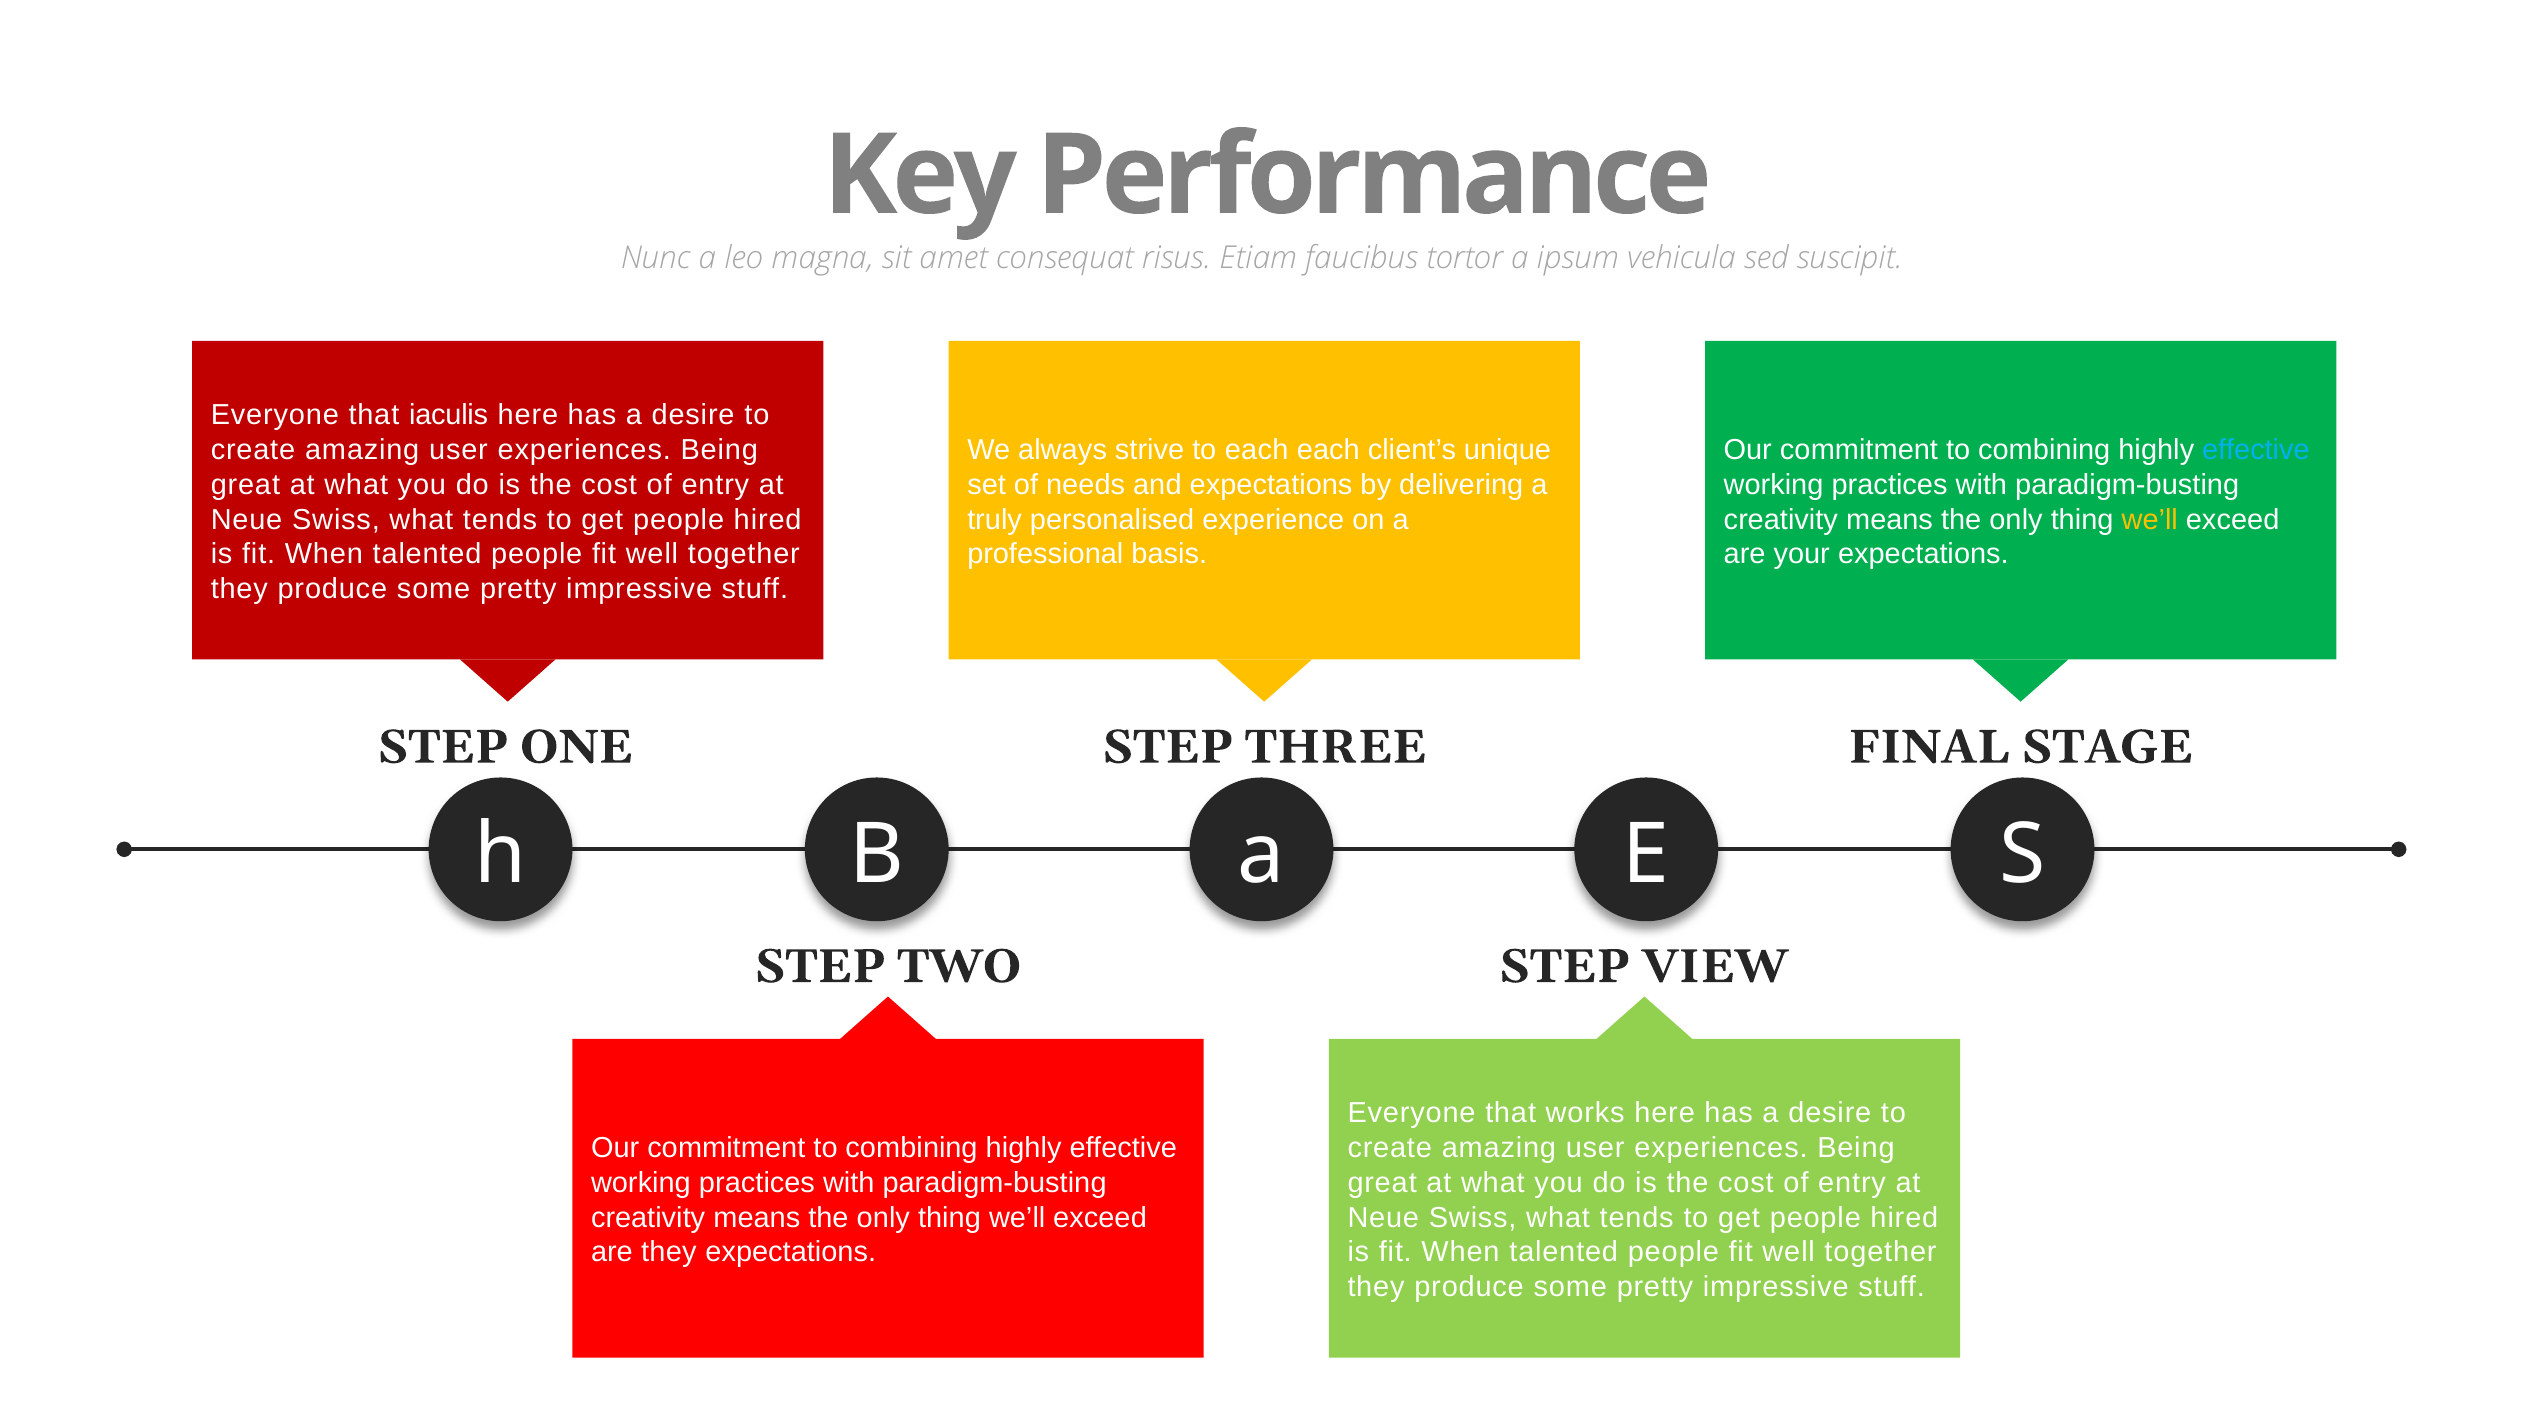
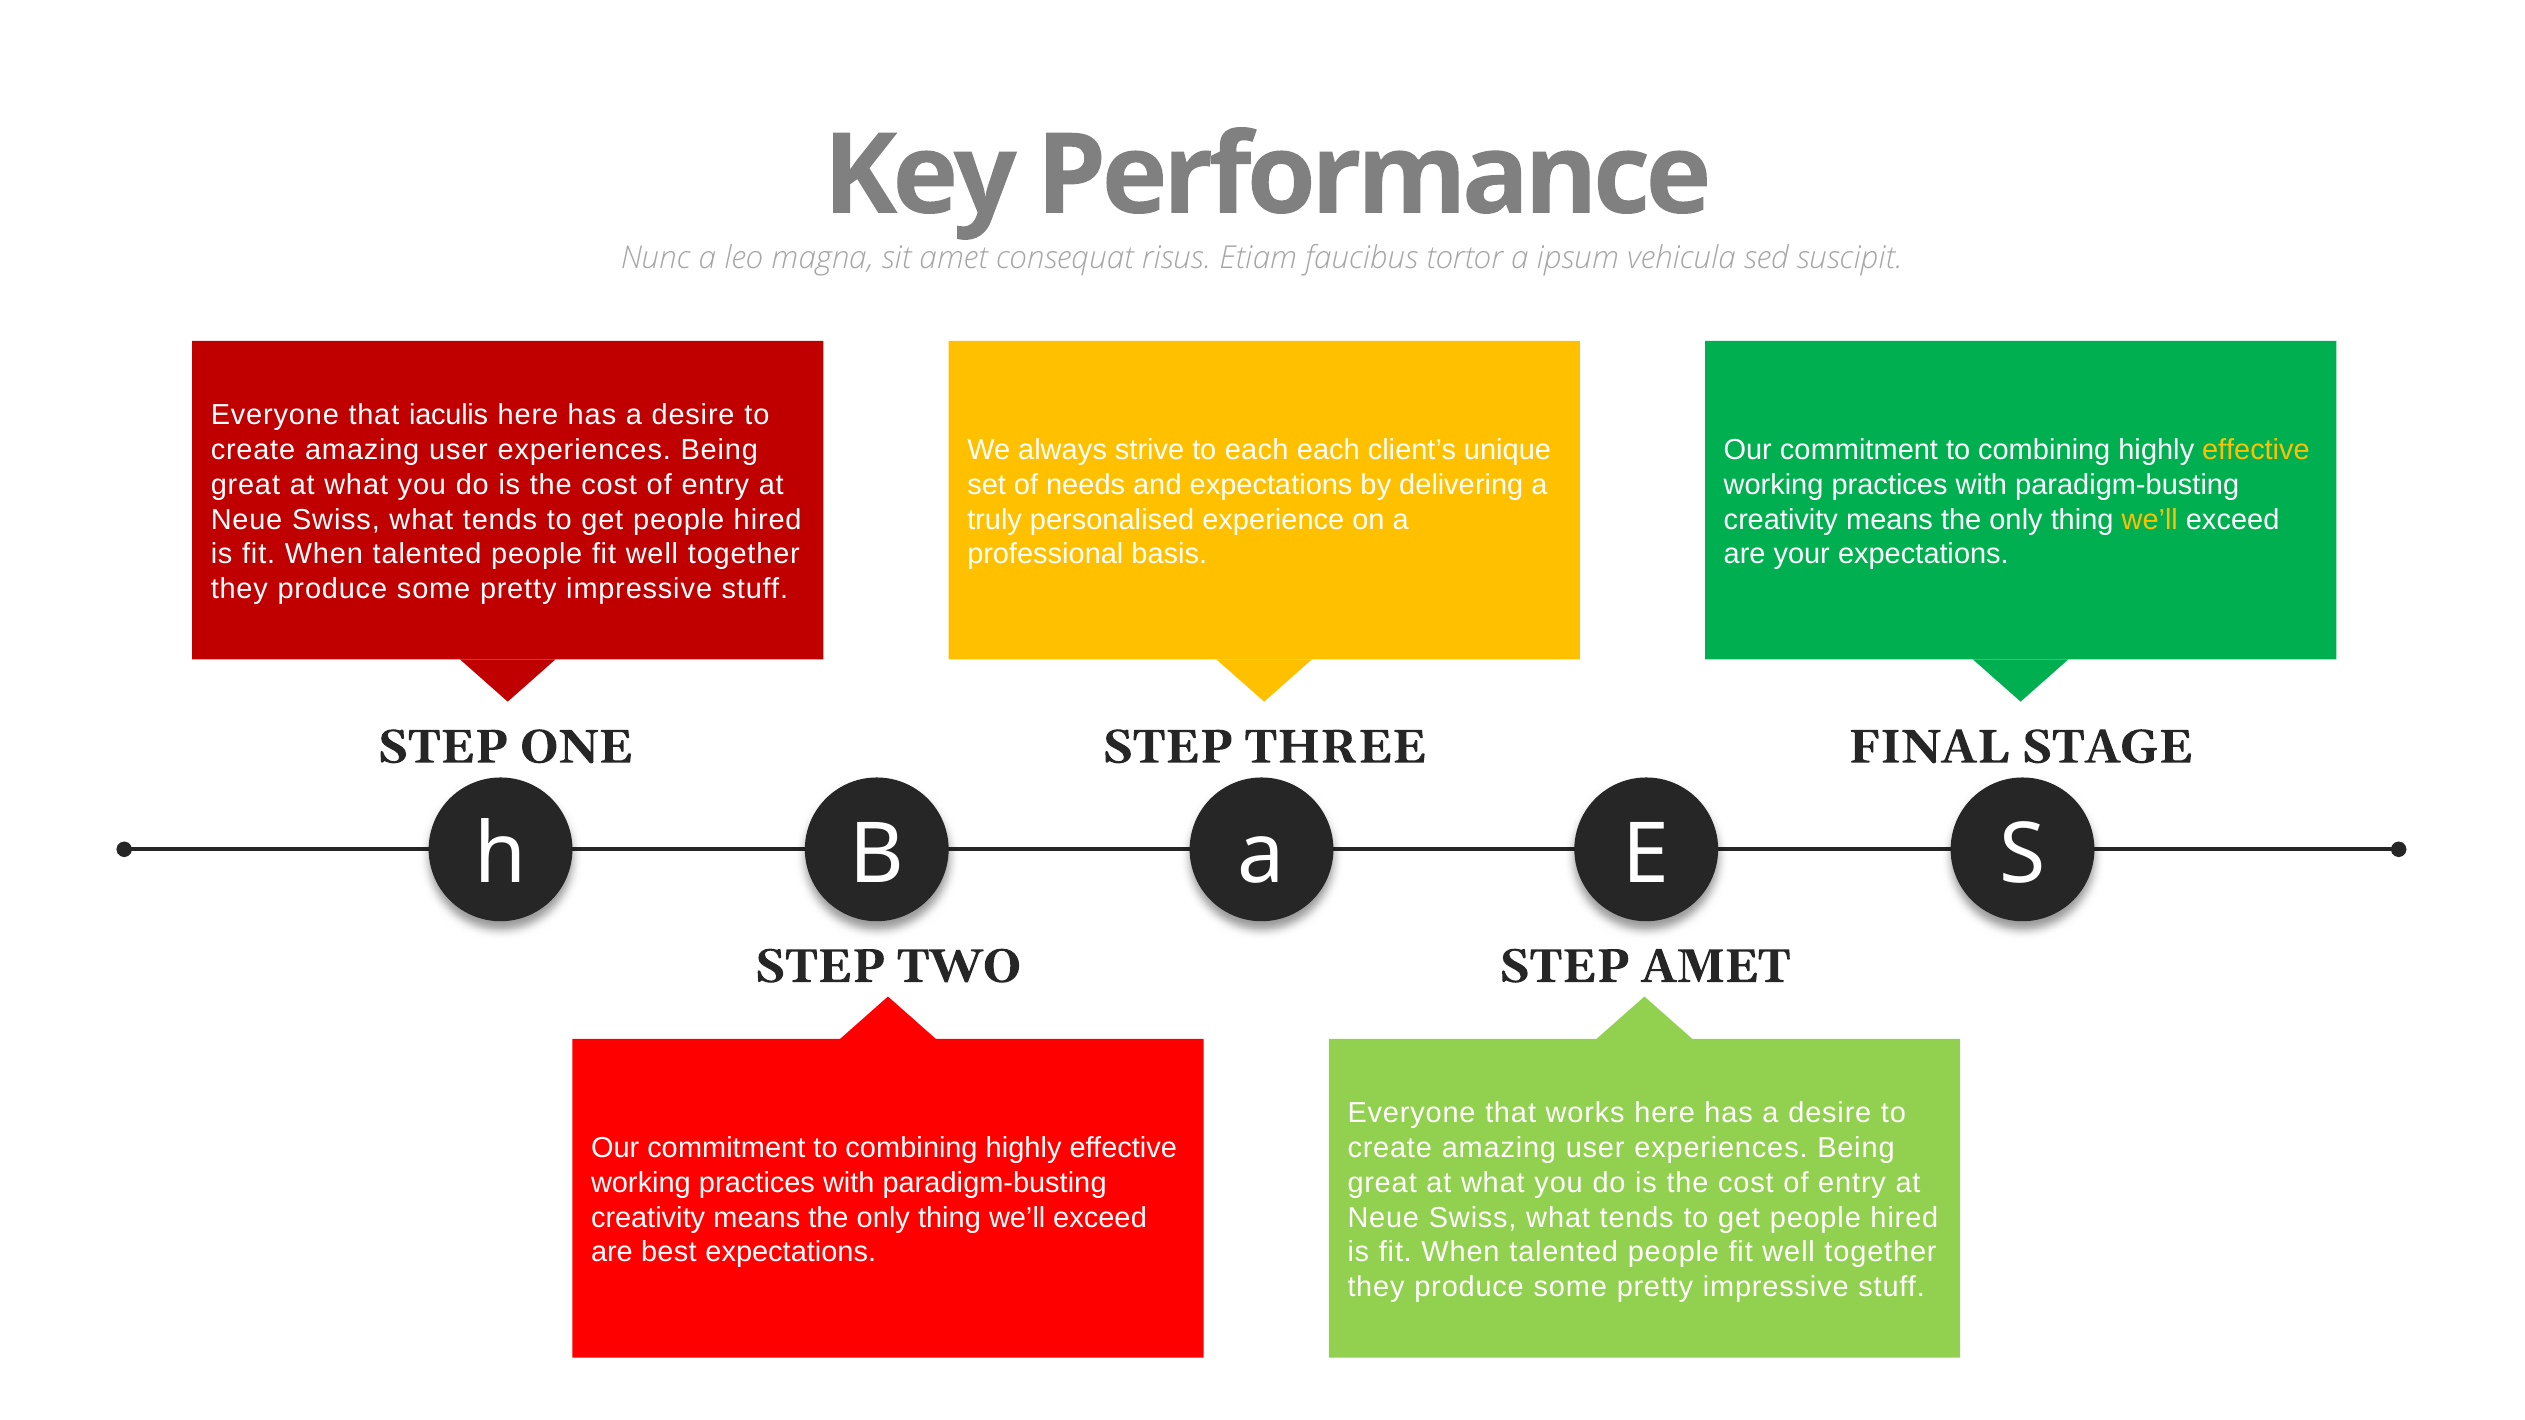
effective at (2256, 450) colour: light blue -> yellow
STEP VIEW: VIEW -> AMET
are they: they -> best
